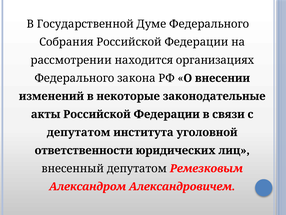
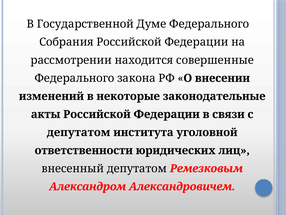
организациях: организациях -> совершенные
